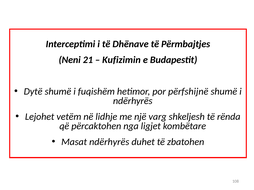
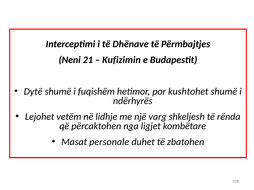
përfshijnë: përfshijnë -> kushtohet
Masat ndërhyrës: ndërhyrës -> personale
